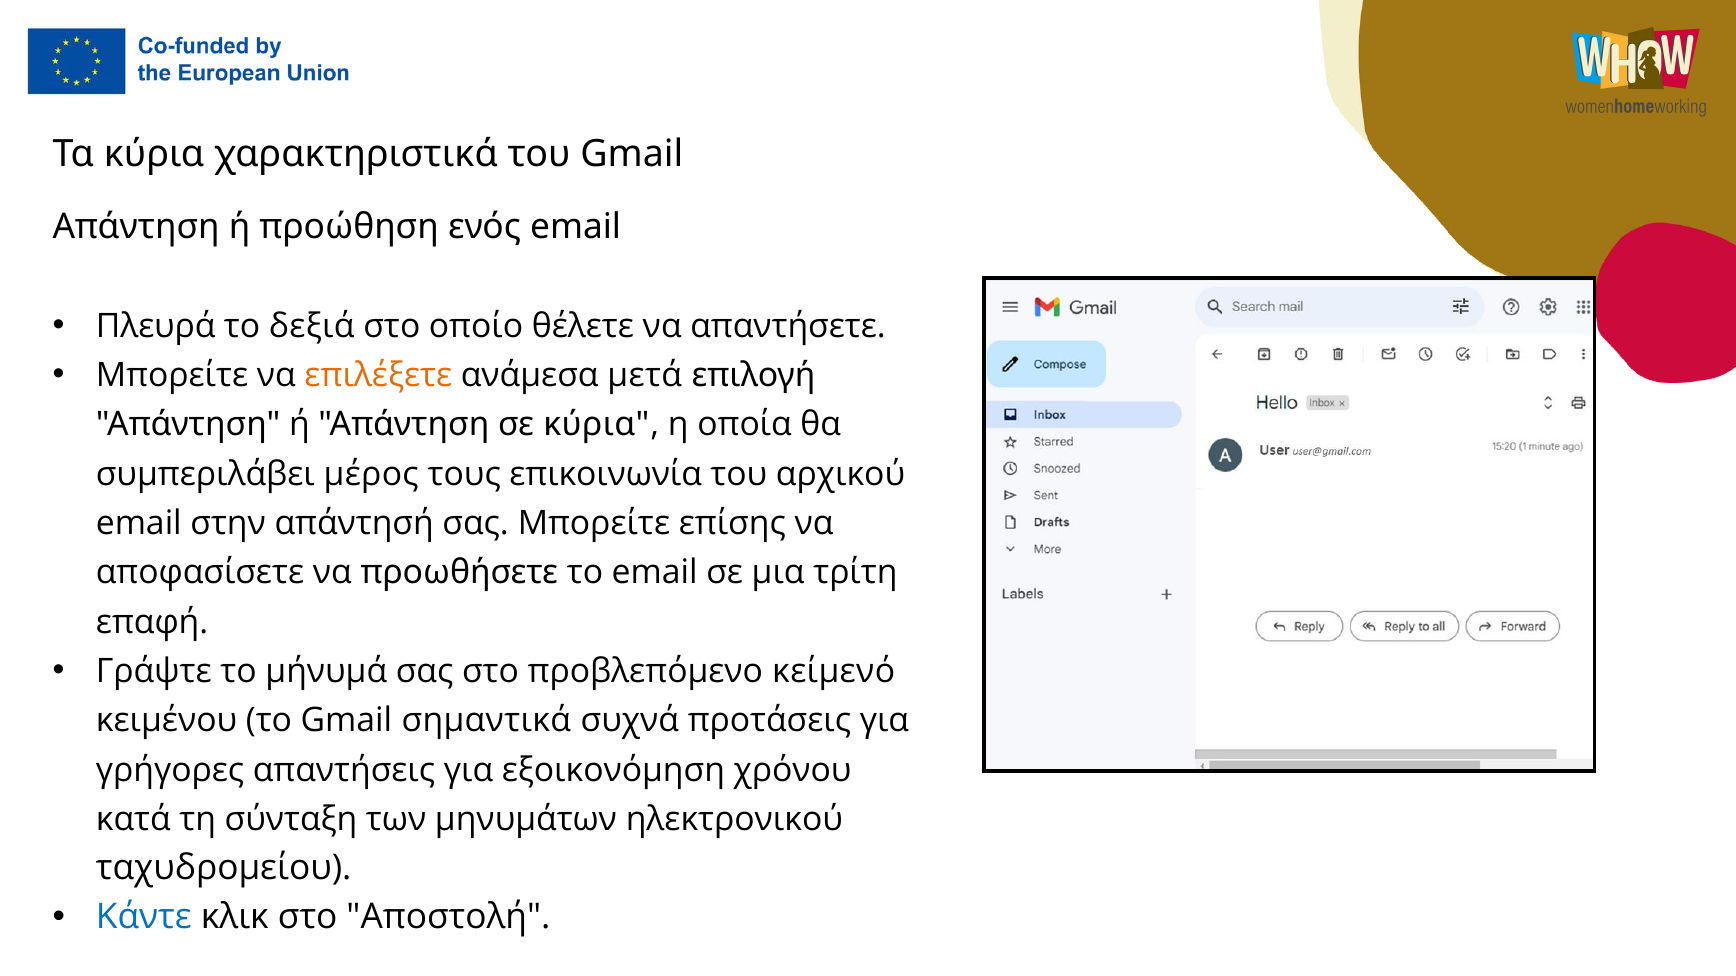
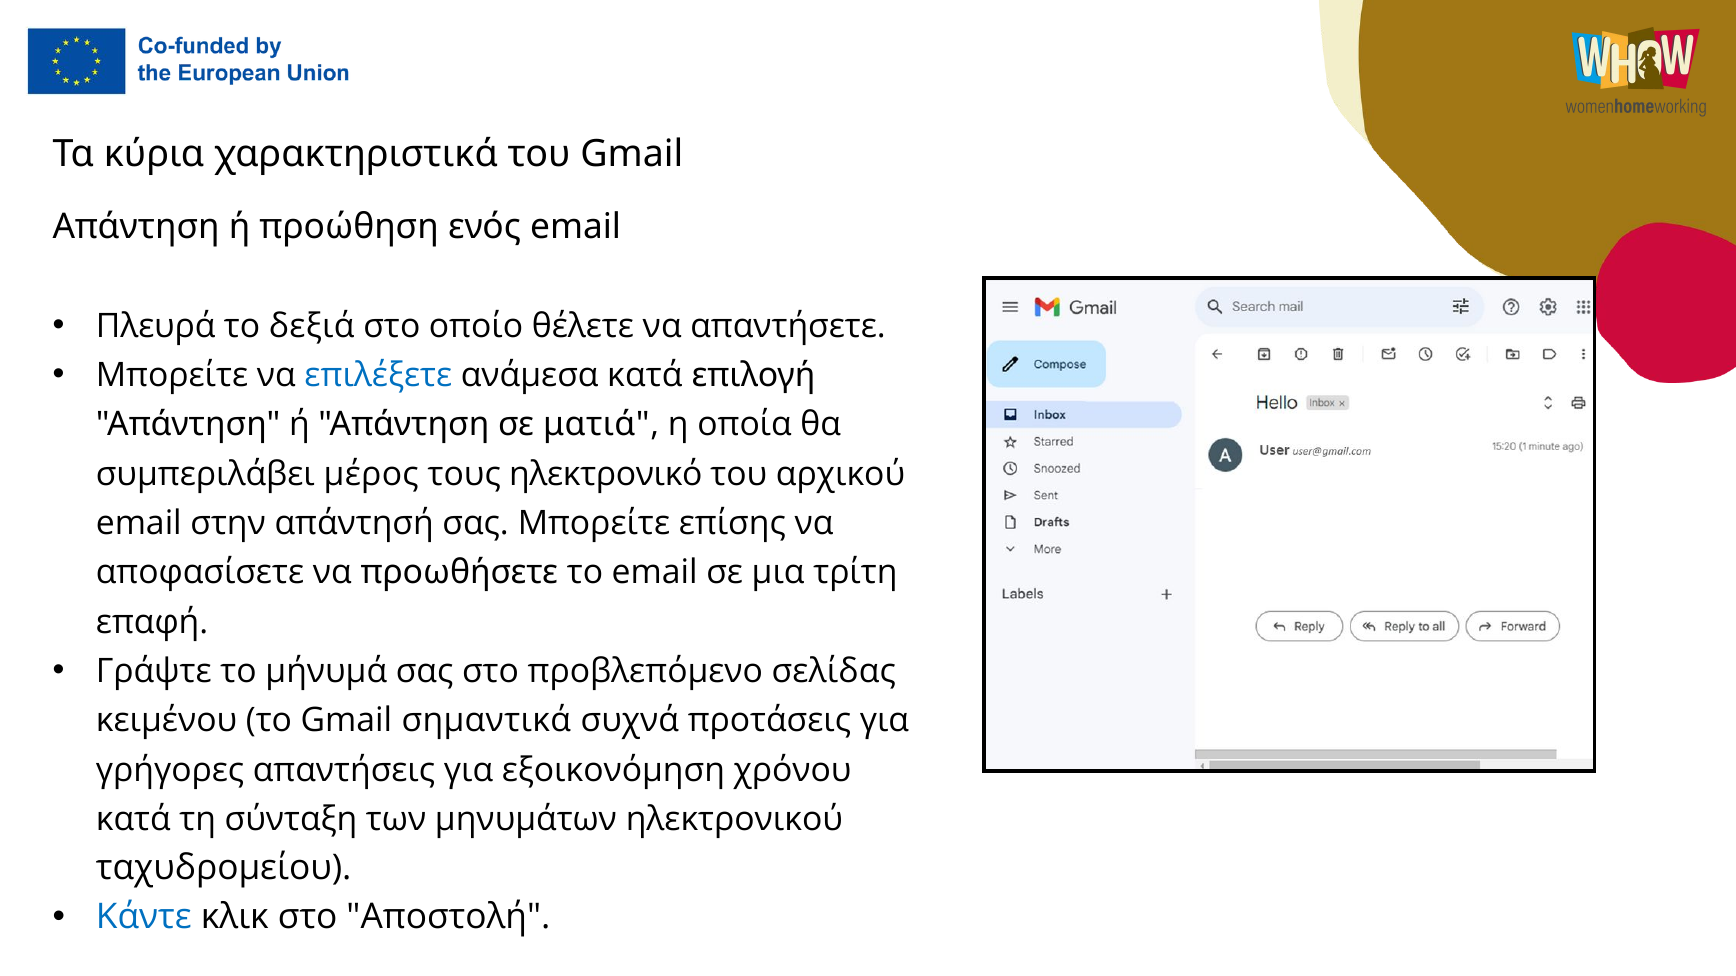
επιλέξετε colour: orange -> blue
ανάμεσα μετά: μετά -> κατά
σε κύρια: κύρια -> ματιά
επικοινωνία: επικοινωνία -> ηλεκτρονικό
κείμενό: κείμενό -> σελίδας
